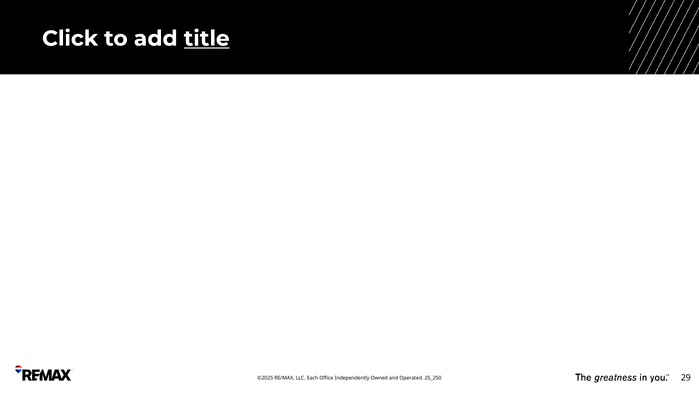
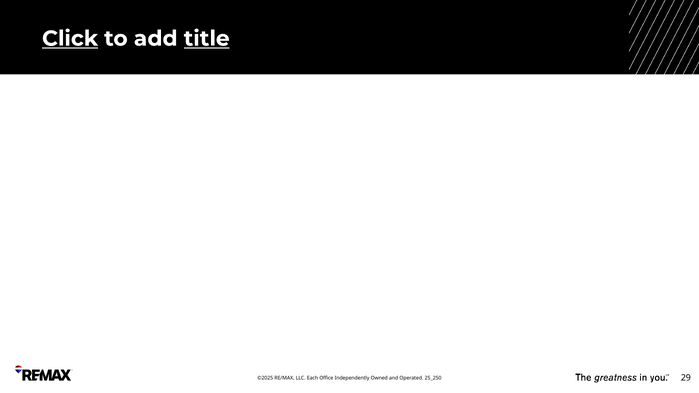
Click underline: none -> present
